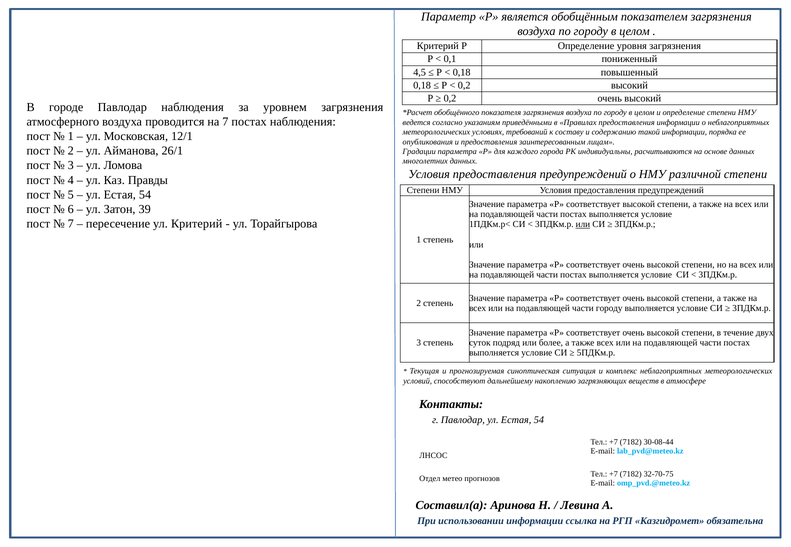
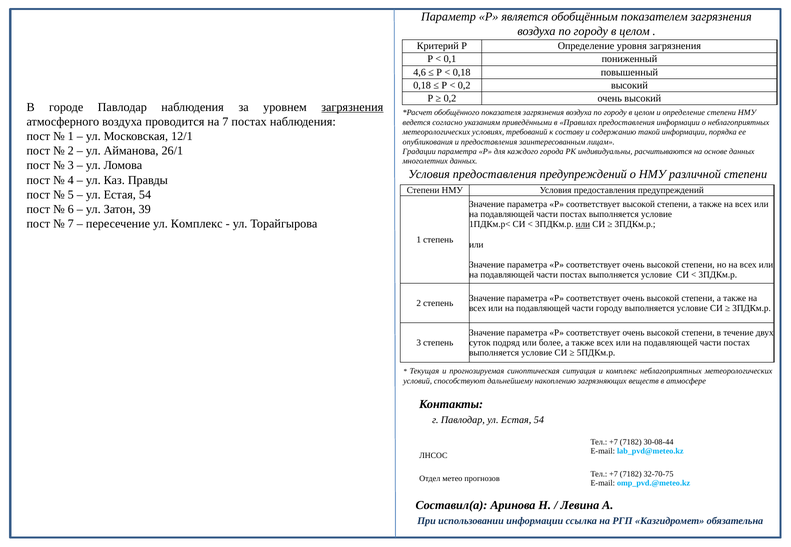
4,5: 4,5 -> 4,6
загрязнения at (352, 107) underline: none -> present
ул Критерий: Критерий -> Комплекс
